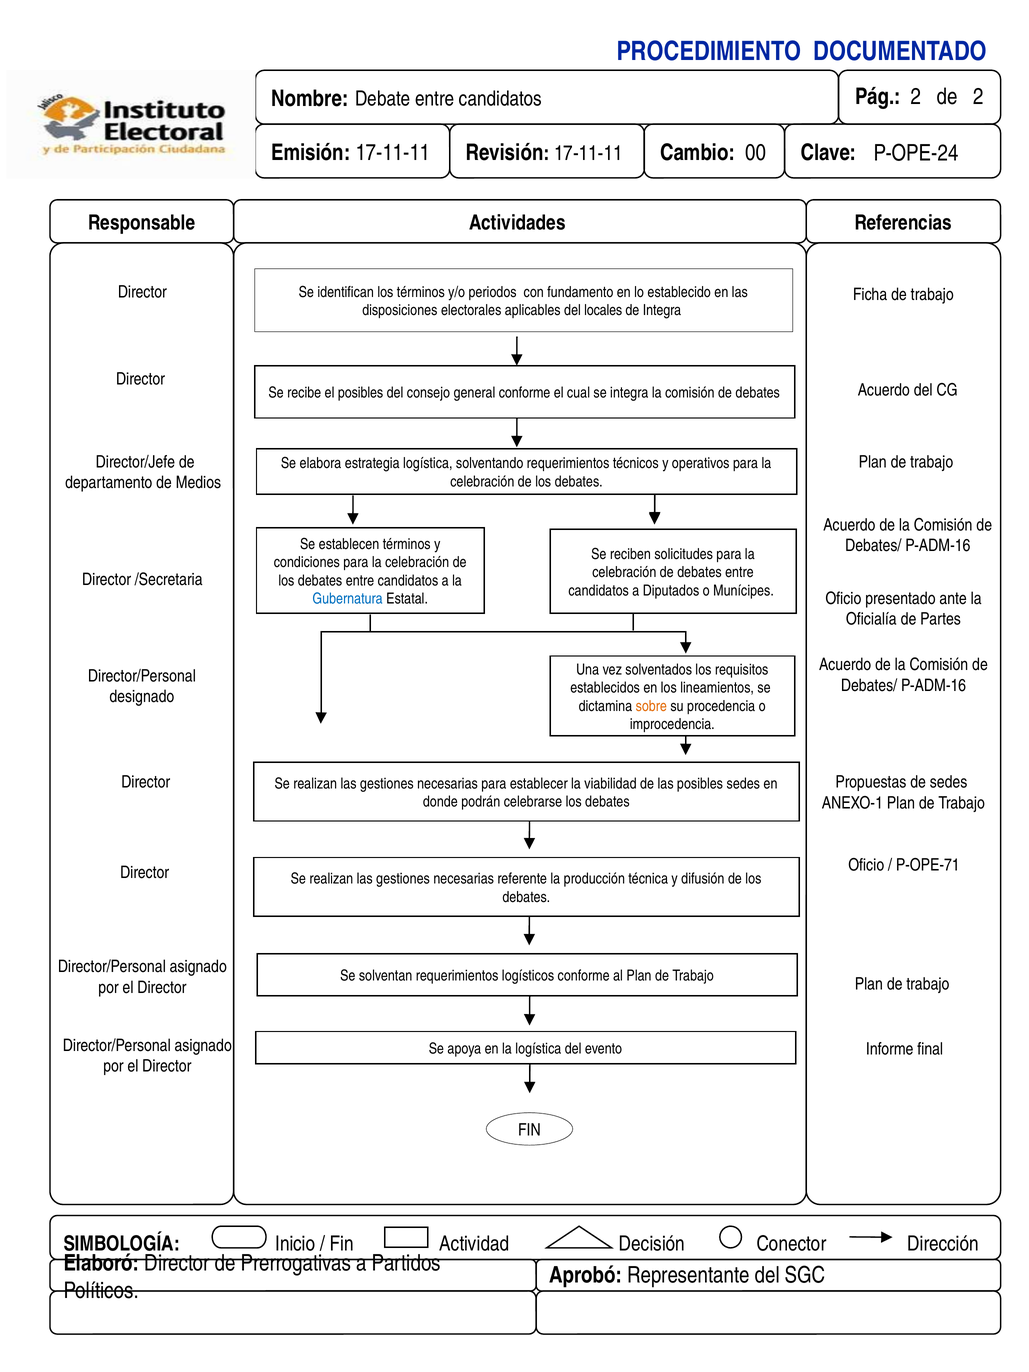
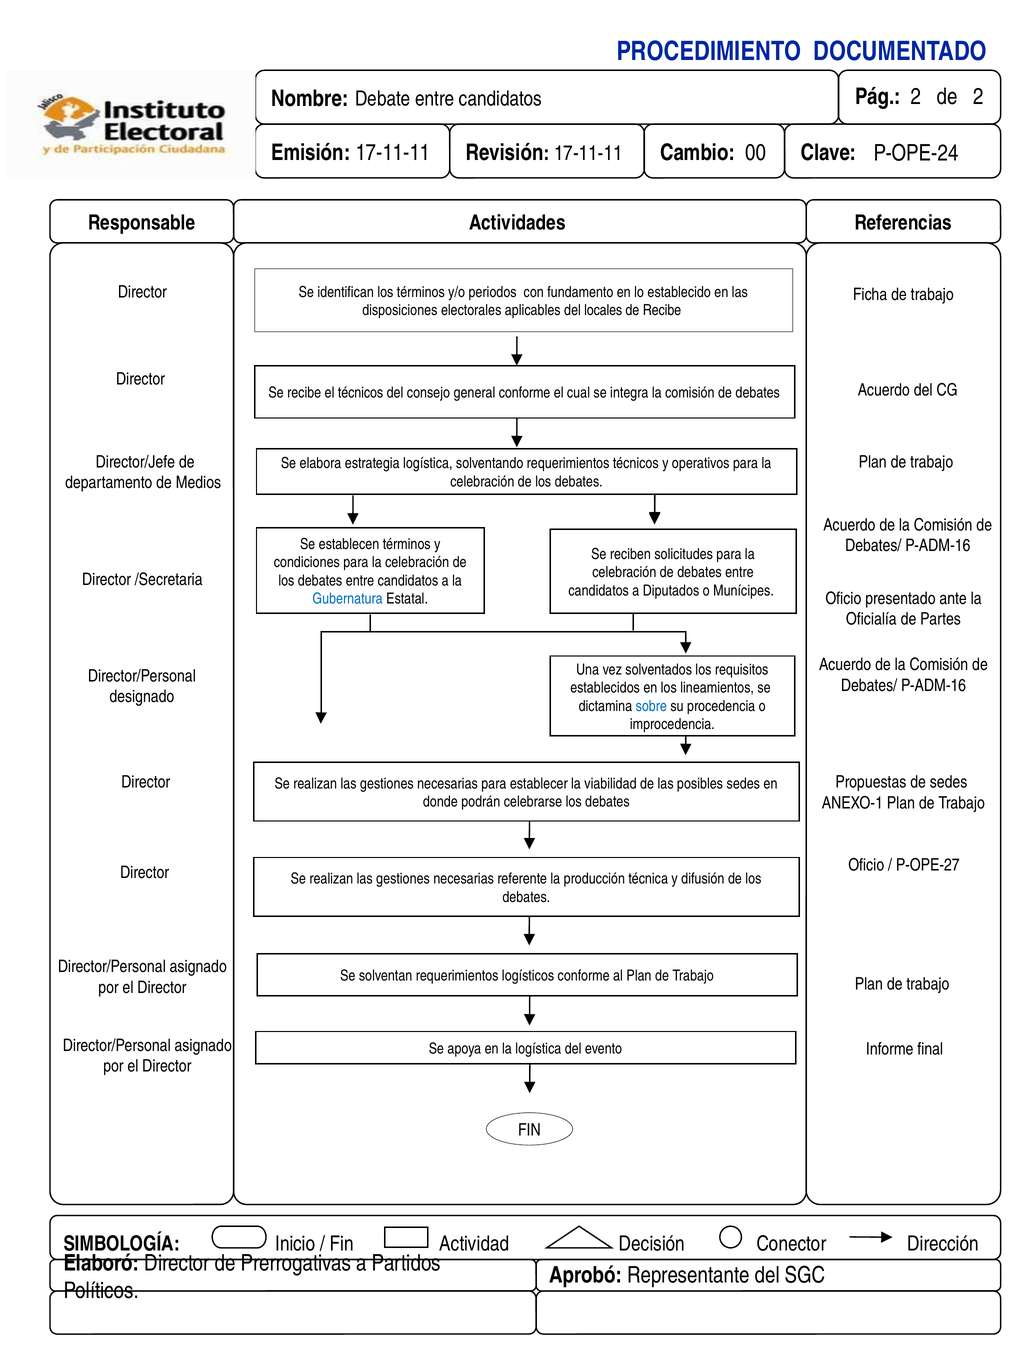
de Integra: Integra -> Recibe
el posibles: posibles -> técnicos
sobre colour: orange -> blue
P-OPE-71: P-OPE-71 -> P-OPE-27
